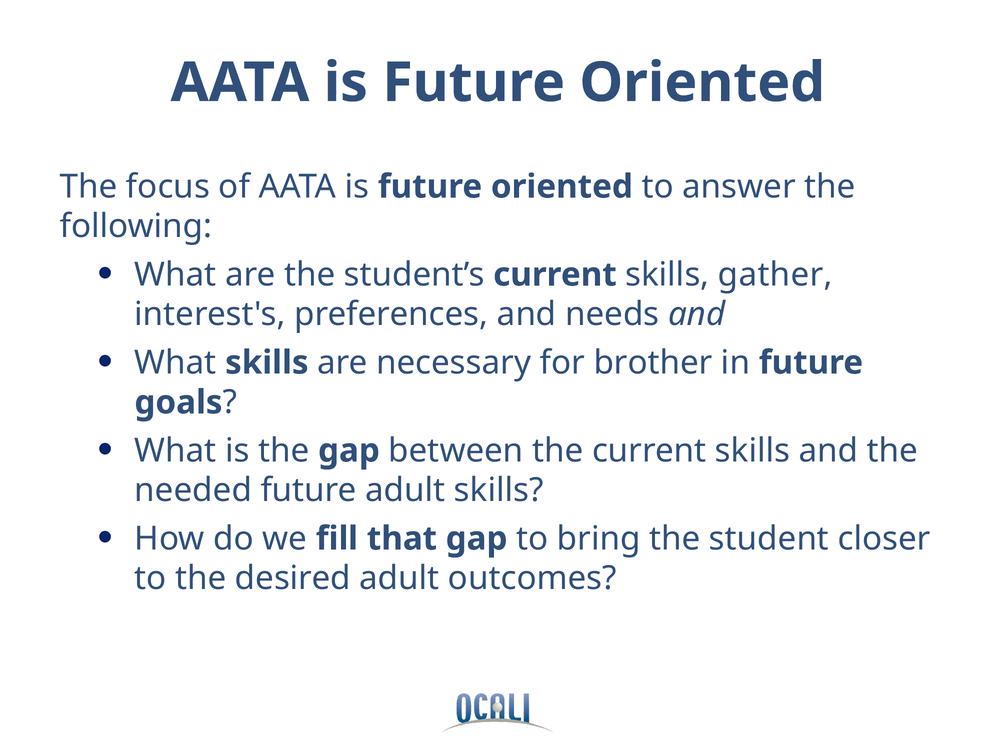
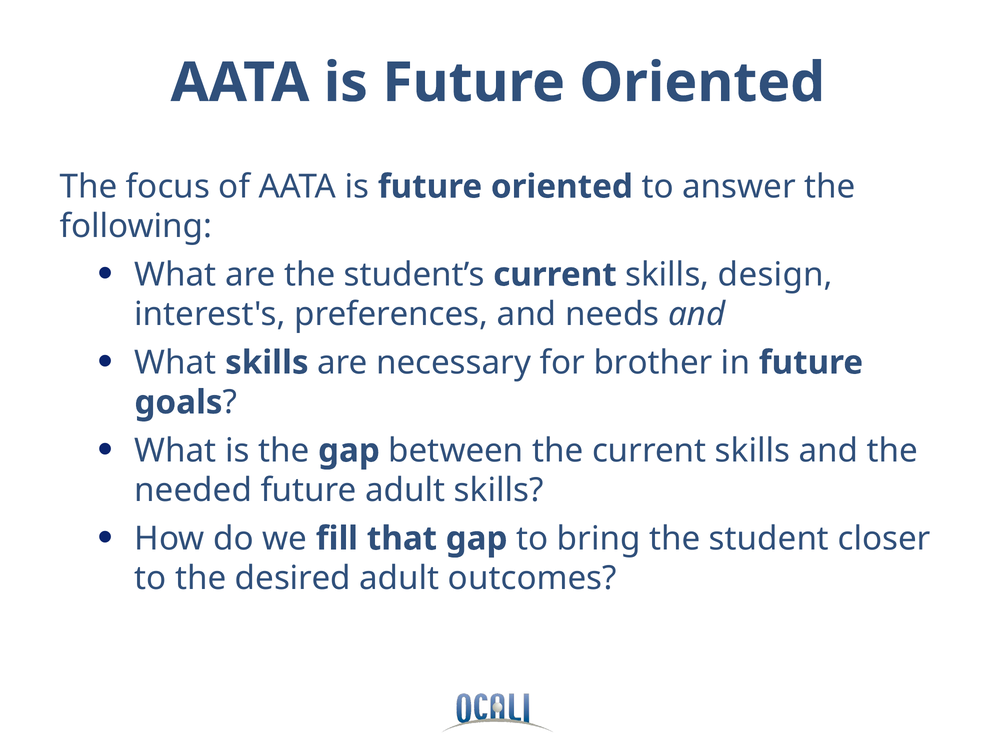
gather: gather -> design
